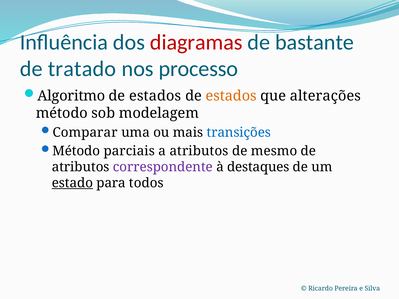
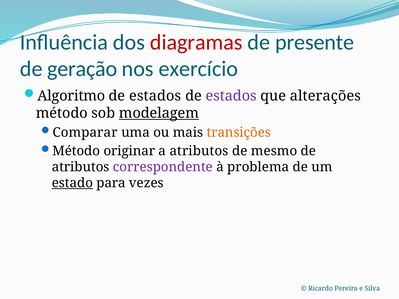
bastante: bastante -> presente
tratado: tratado -> geração
processo: processo -> exercício
estados at (231, 96) colour: orange -> purple
modelagem underline: none -> present
transições colour: blue -> orange
parciais: parciais -> originar
destaques: destaques -> problema
todos: todos -> vezes
